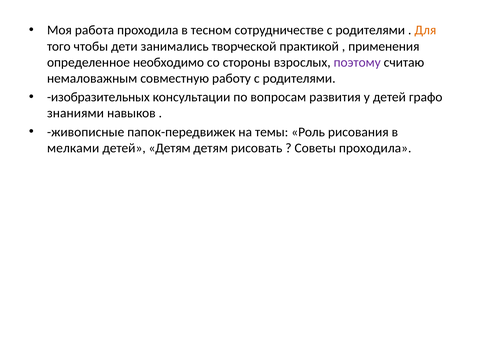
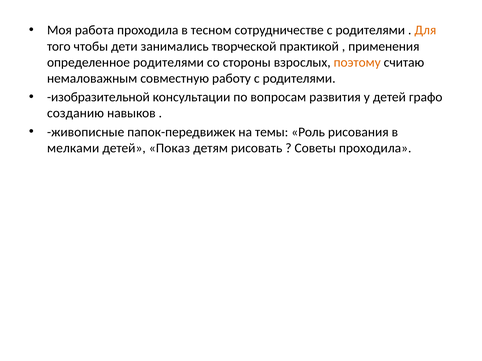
определенное необходимо: необходимо -> родителями
поэтому colour: purple -> orange
изобразительных: изобразительных -> изобразительной
знаниями: знаниями -> созданию
детей Детям: Детям -> Показ
